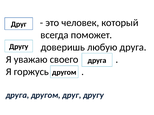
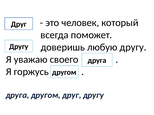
любую друга: друга -> другу
